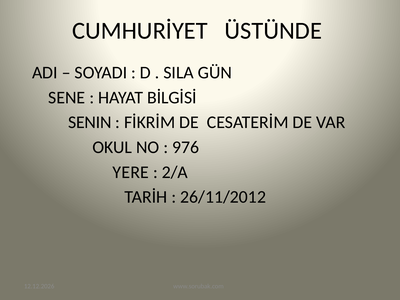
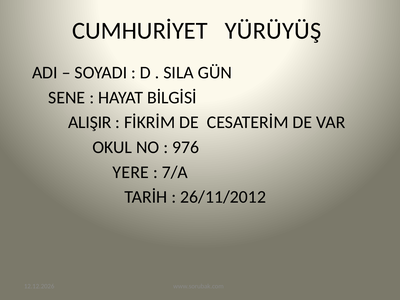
ÜSTÜNDE: ÜSTÜNDE -> YÜRÜYÜŞ
SENIN: SENIN -> ALIŞIR
2/A: 2/A -> 7/A
